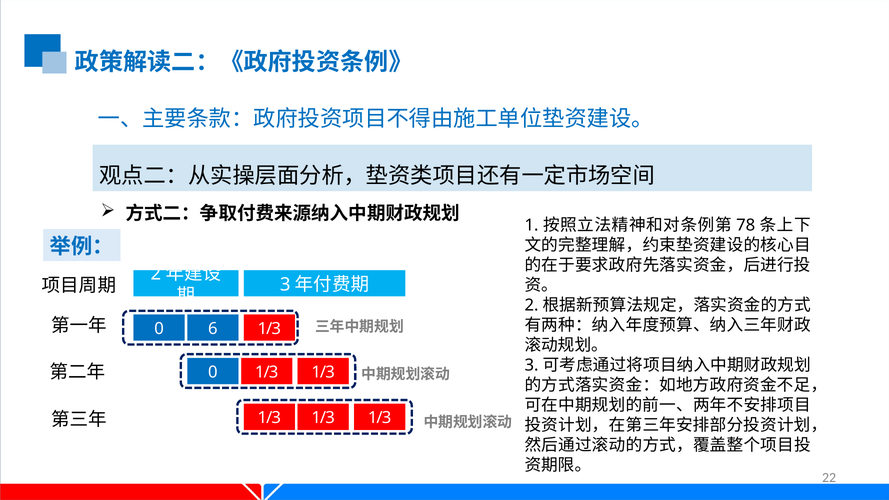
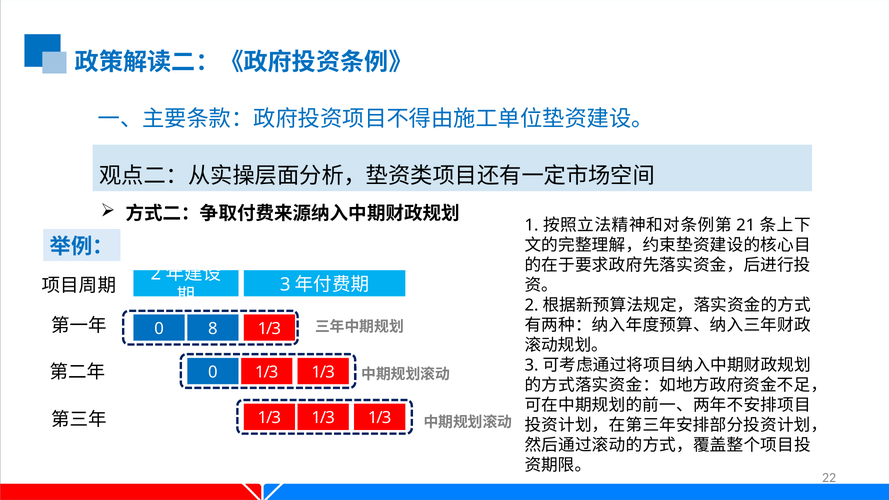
78: 78 -> 21
6: 6 -> 8
